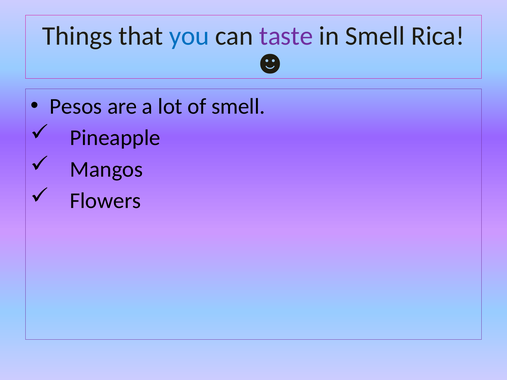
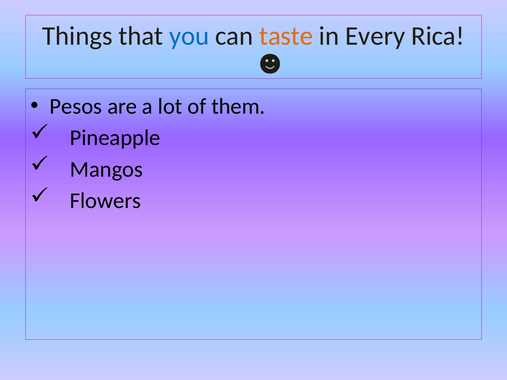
taste colour: purple -> orange
in Smell: Smell -> Every
of smell: smell -> them
